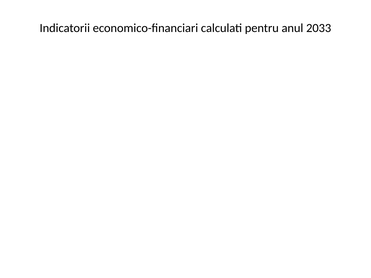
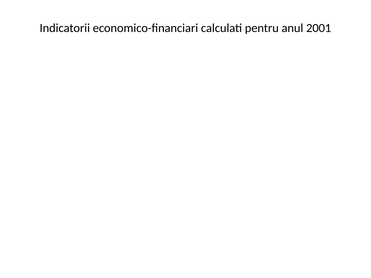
2033: 2033 -> 2001
